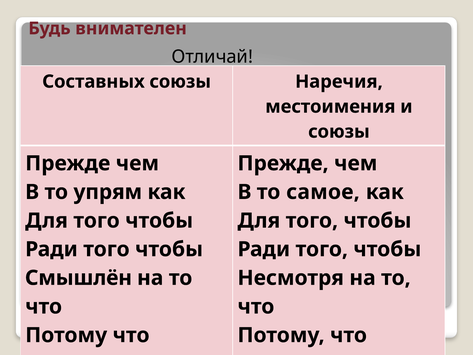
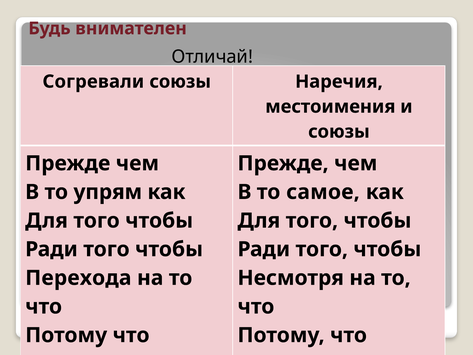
Составных: Составных -> Согревали
Смышлён: Смышлён -> Перехода
